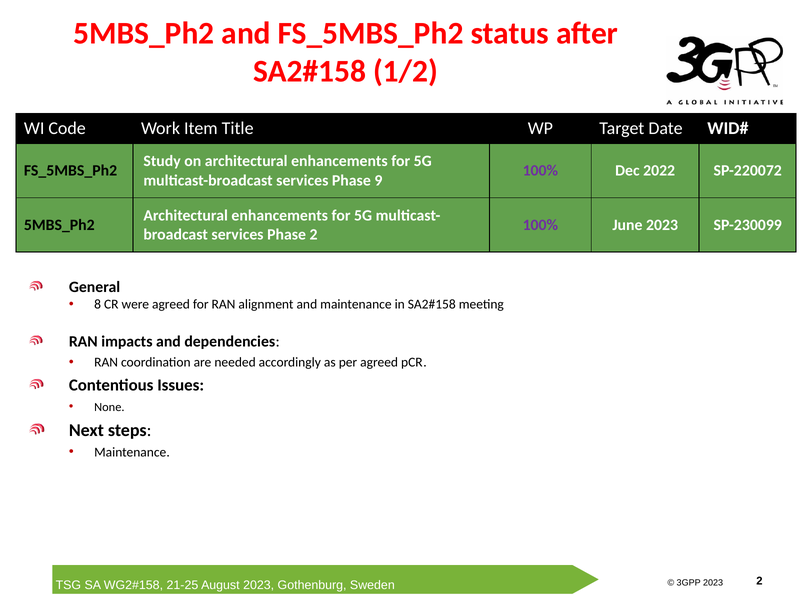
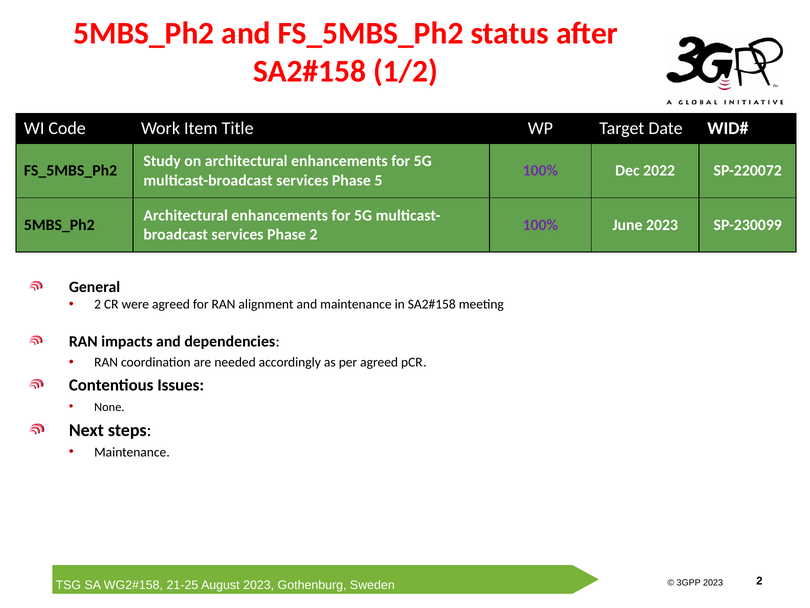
9: 9 -> 5
8 at (98, 304): 8 -> 2
